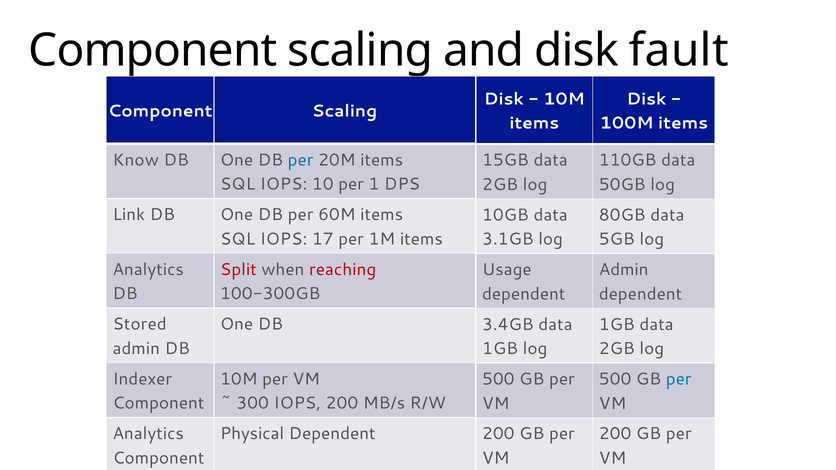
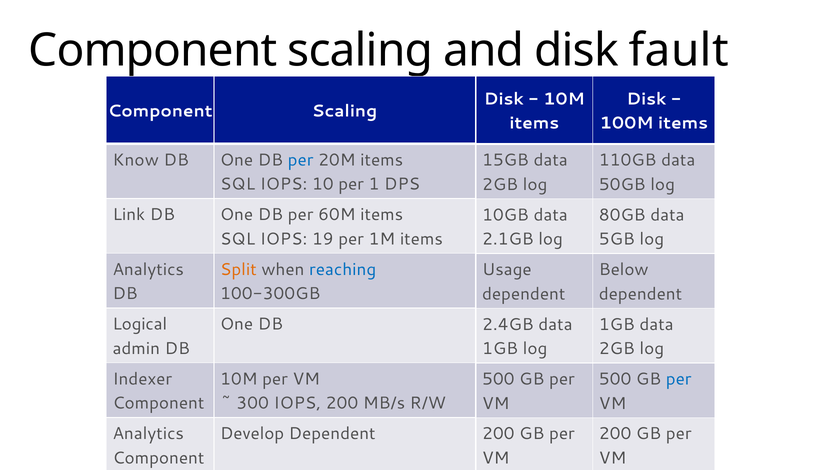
17: 17 -> 19
3.1GB: 3.1GB -> 2.1GB
Split colour: red -> orange
reaching colour: red -> blue
Admin at (624, 270): Admin -> Below
Stored: Stored -> Logical
3.4GB: 3.4GB -> 2.4GB
Physical: Physical -> Develop
